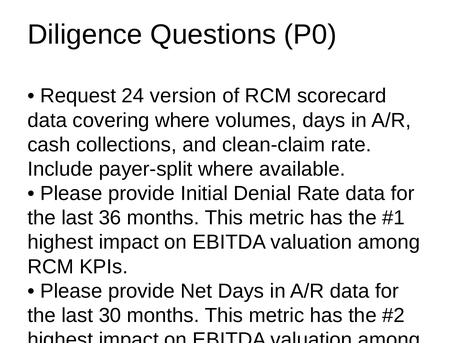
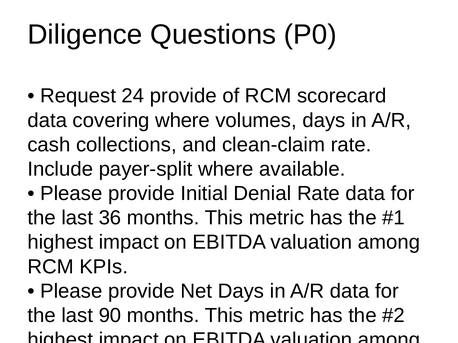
24 version: version -> provide
30: 30 -> 90
